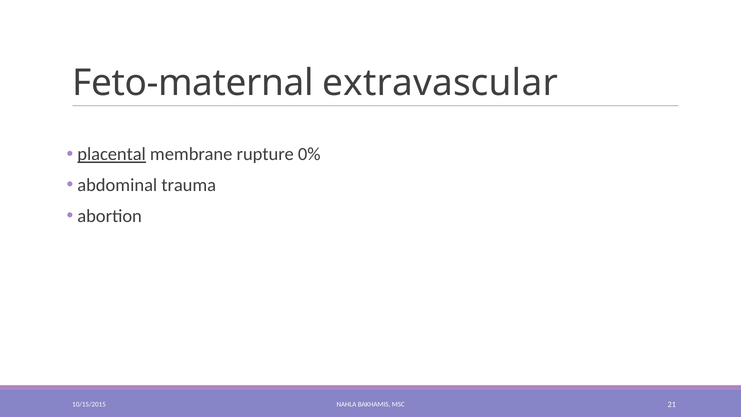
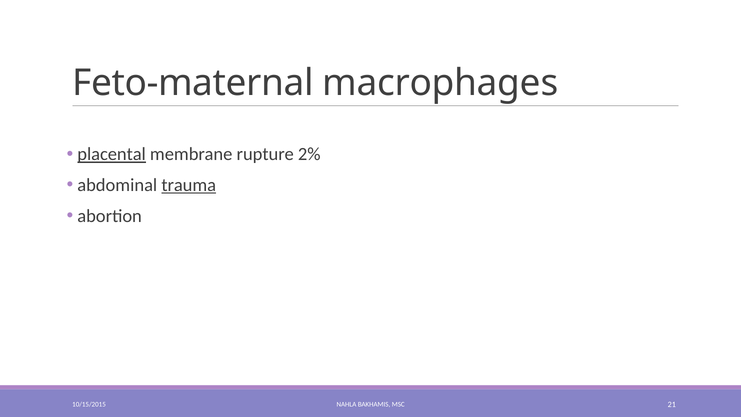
extravascular: extravascular -> macrophages
0%: 0% -> 2%
trauma underline: none -> present
